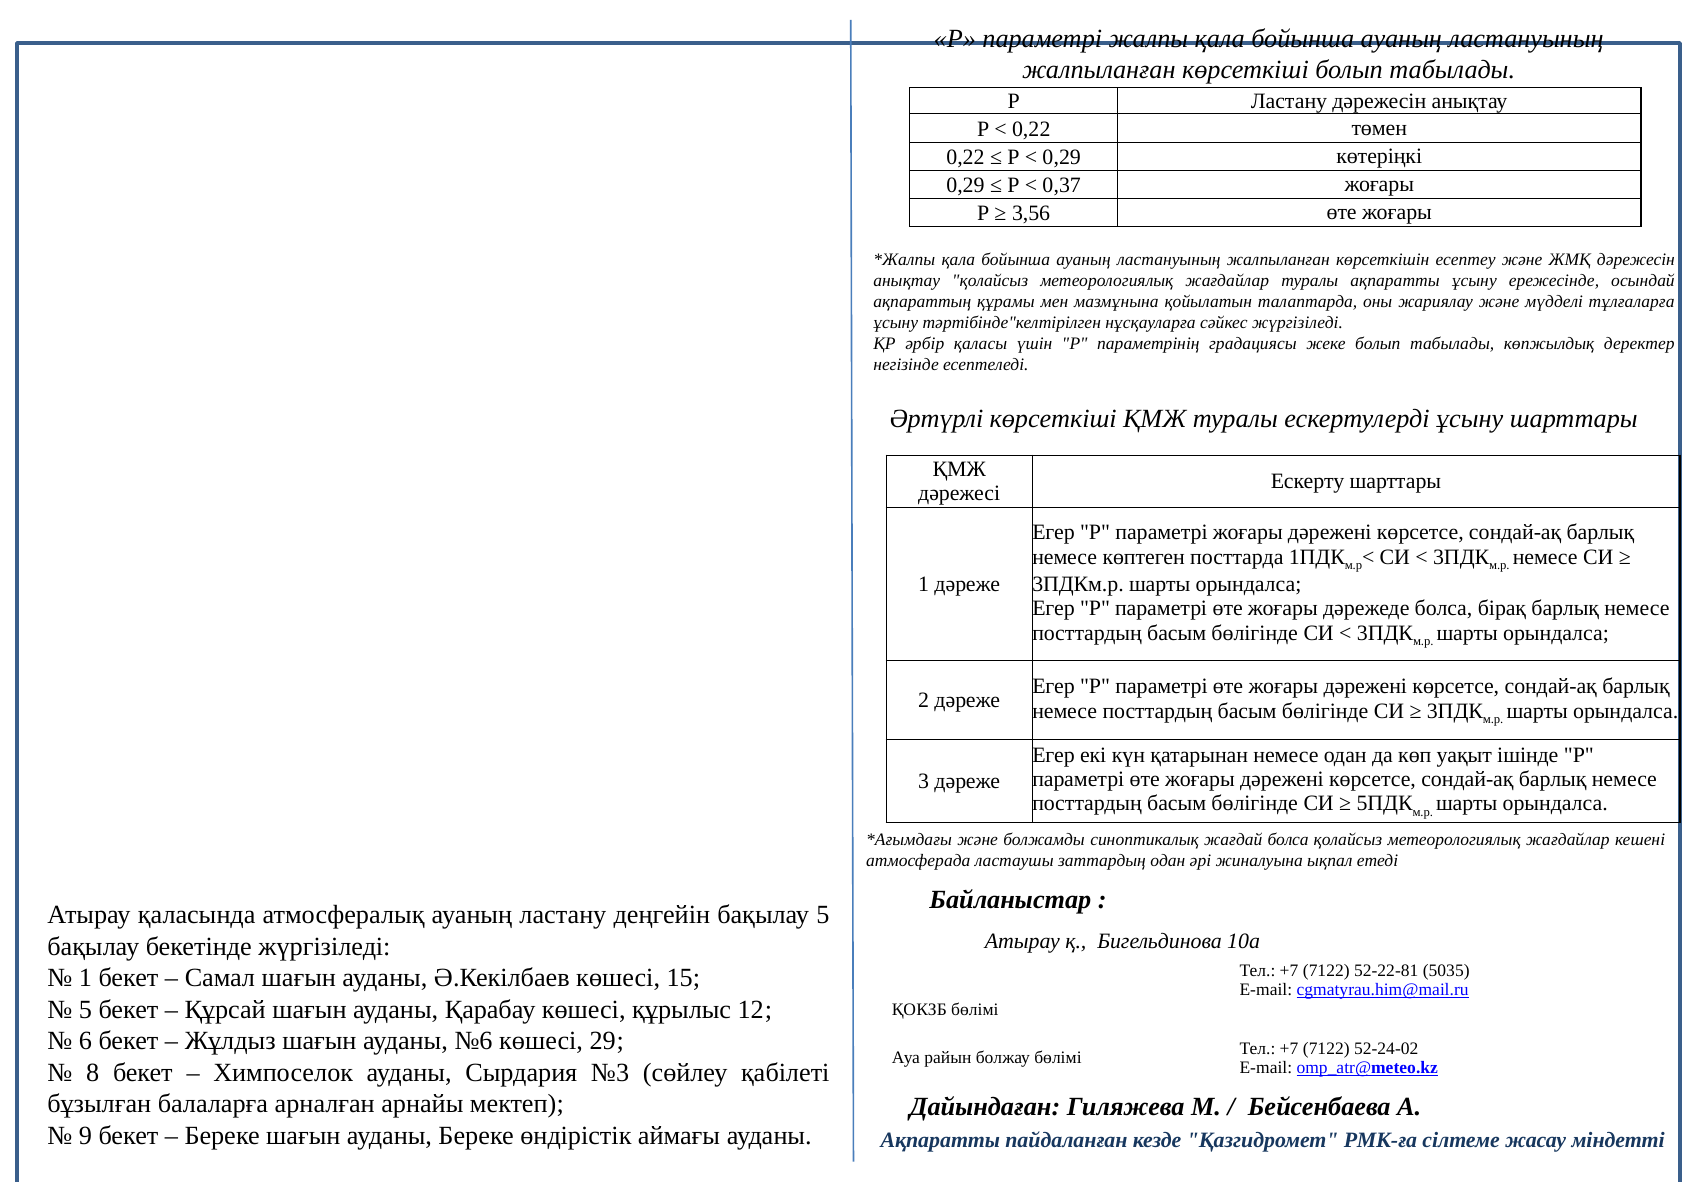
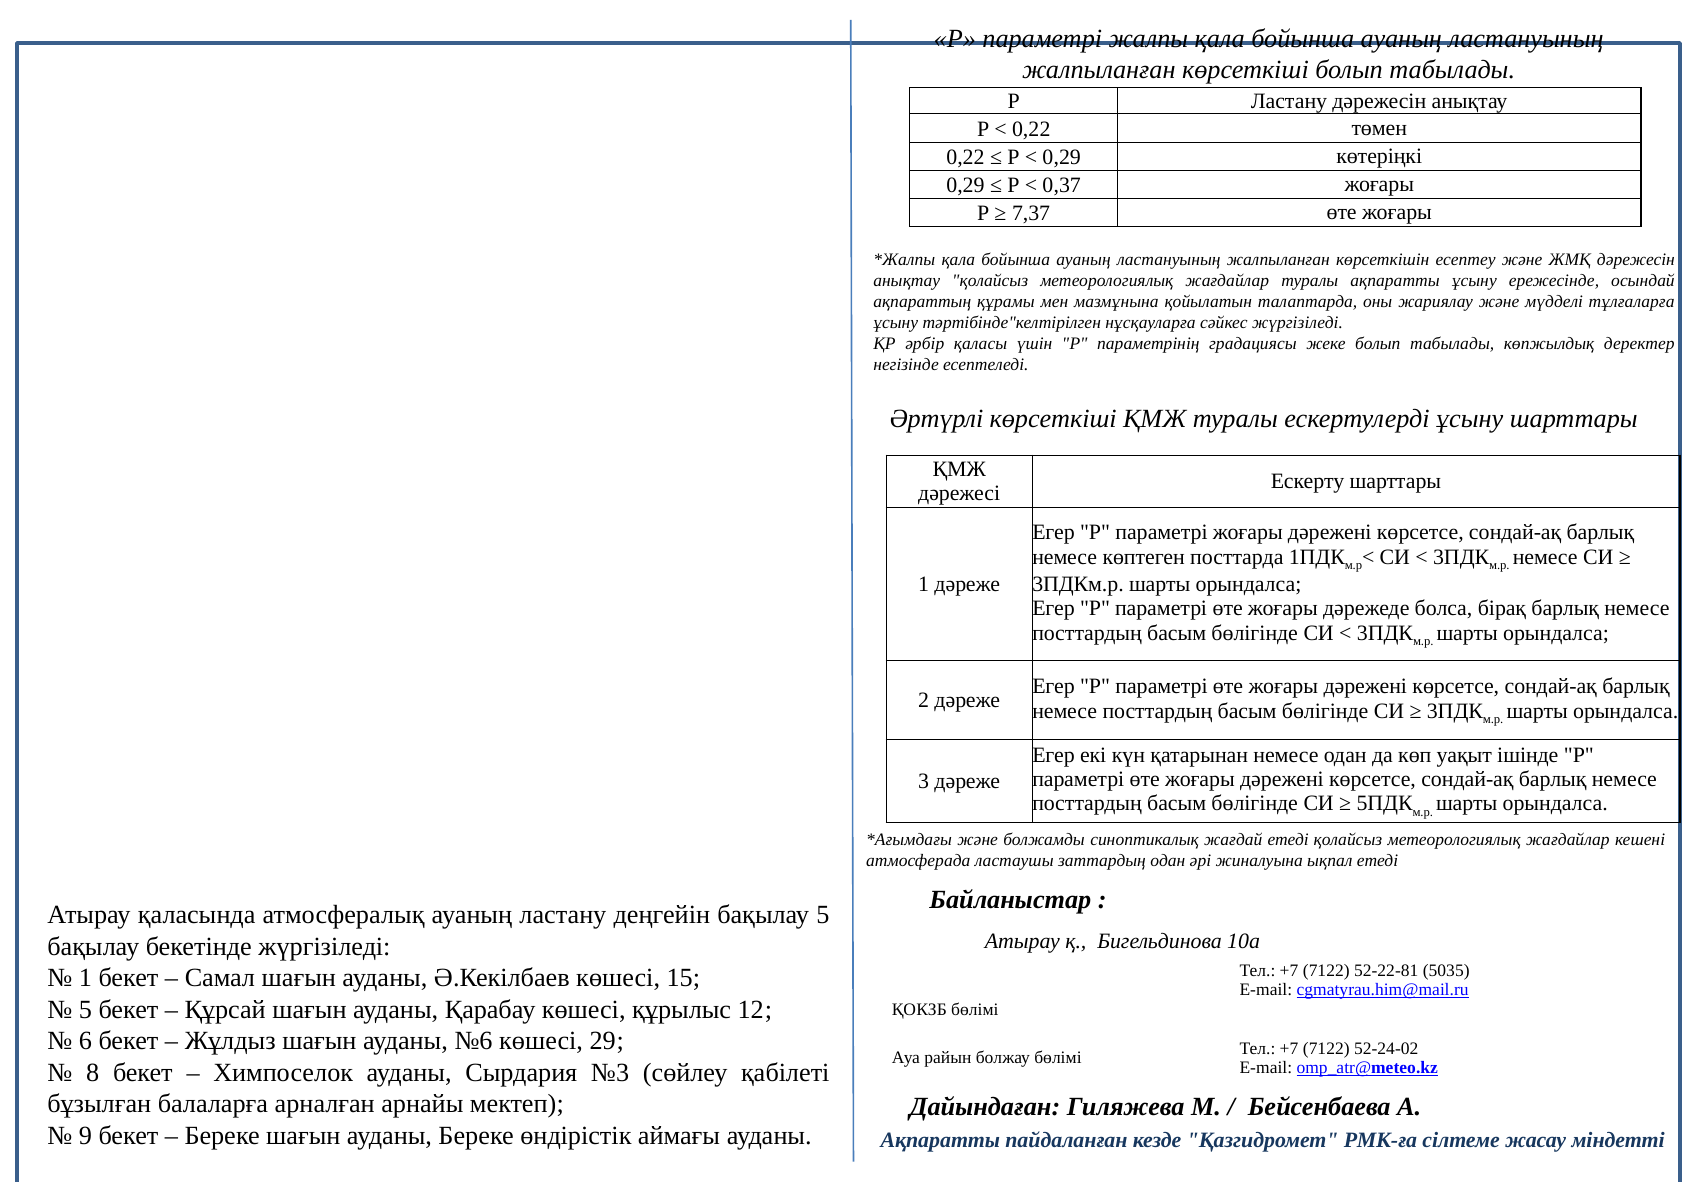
3,56: 3,56 -> 7,37
жағдай болса: болса -> етеді
